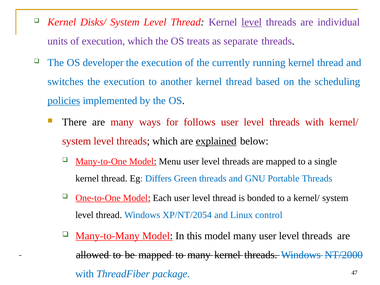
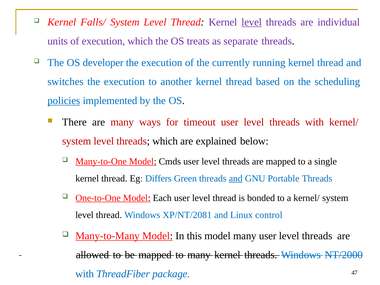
Disks/: Disks/ -> Falls/
follows: follows -> timeout
explained underline: present -> none
Menu: Menu -> Cmds
and at (236, 179) underline: none -> present
XP/NT/2054: XP/NT/2054 -> XP/NT/2081
